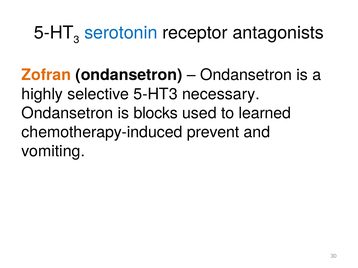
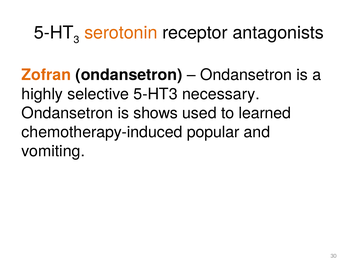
serotonin colour: blue -> orange
blocks: blocks -> shows
prevent: prevent -> popular
